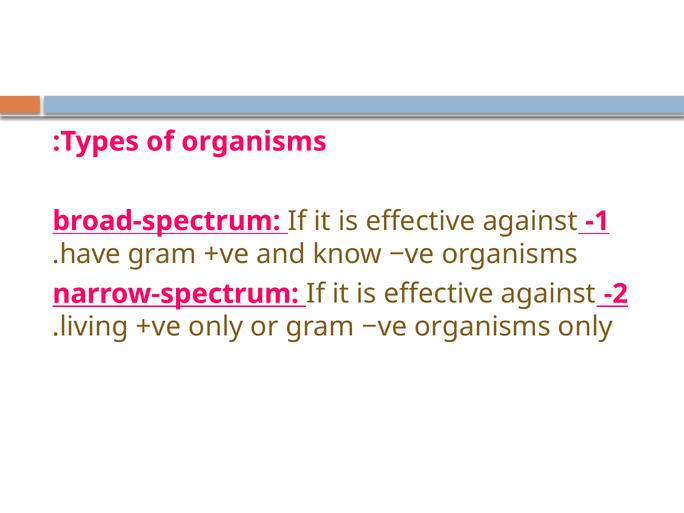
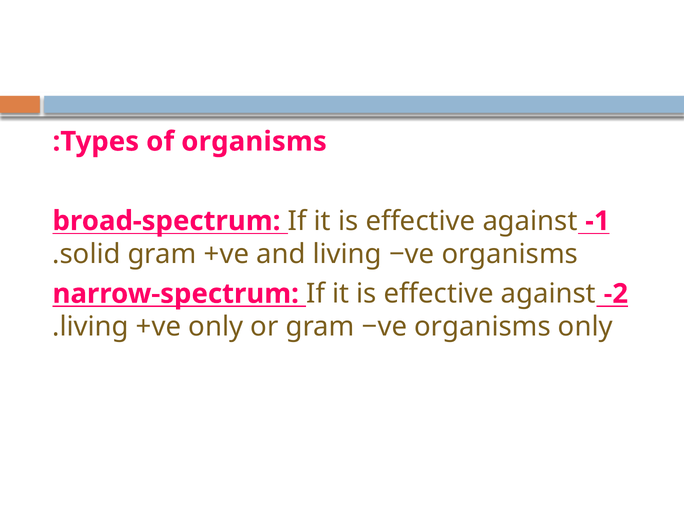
have: have -> solid
and know: know -> living
